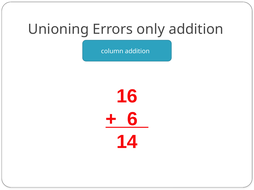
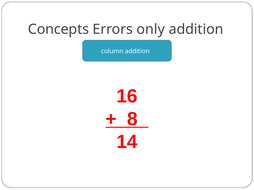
Unioning: Unioning -> Concepts
6: 6 -> 8
